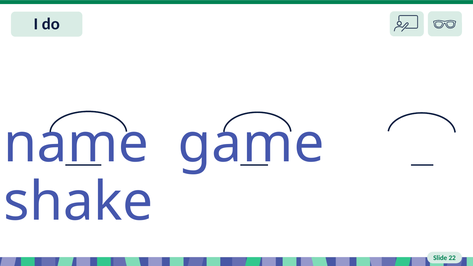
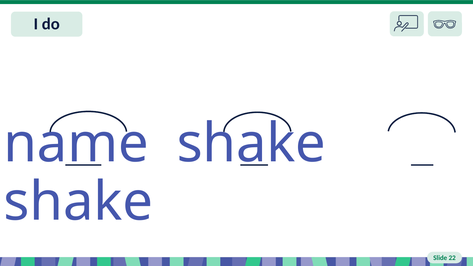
name game: game -> shake
